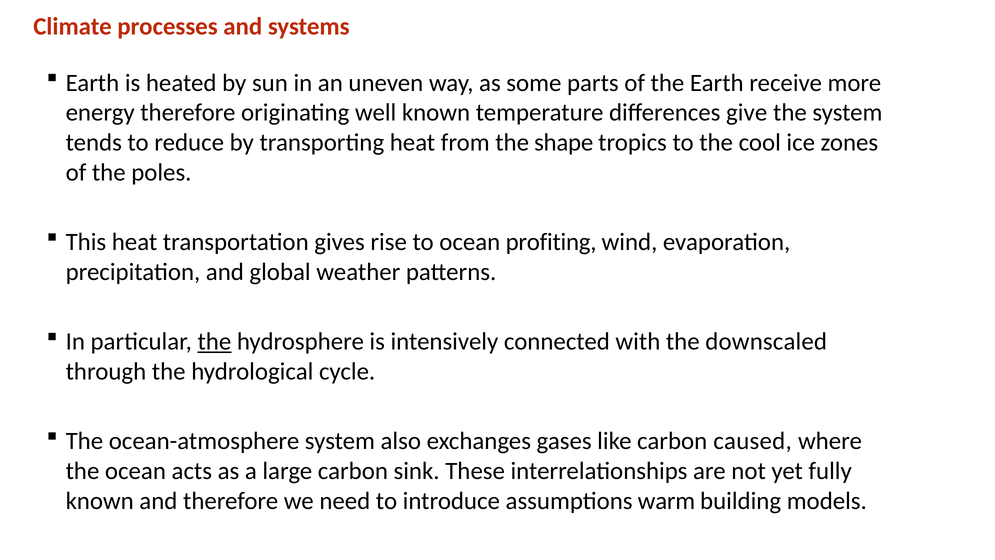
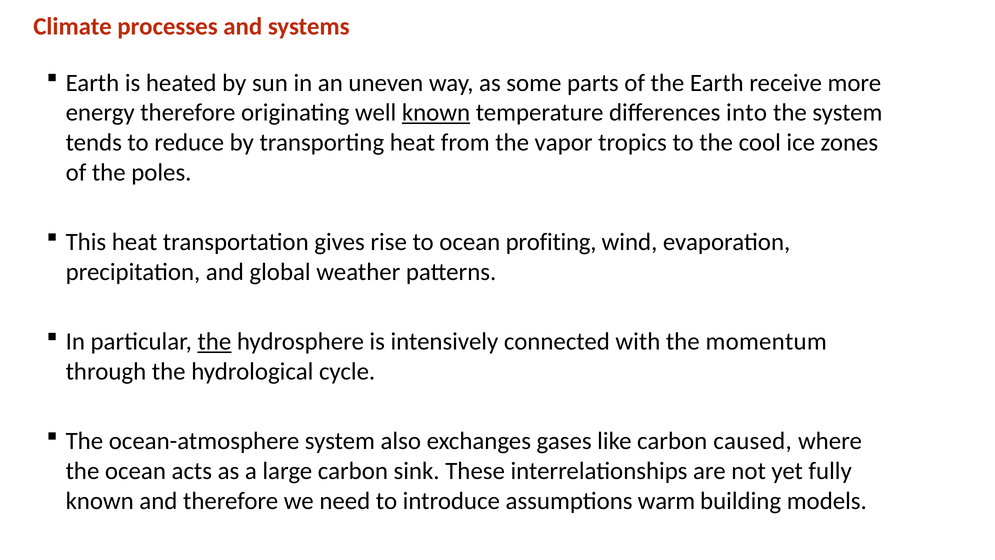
known at (436, 113) underline: none -> present
give: give -> into
shape: shape -> vapor
downscaled: downscaled -> momentum
